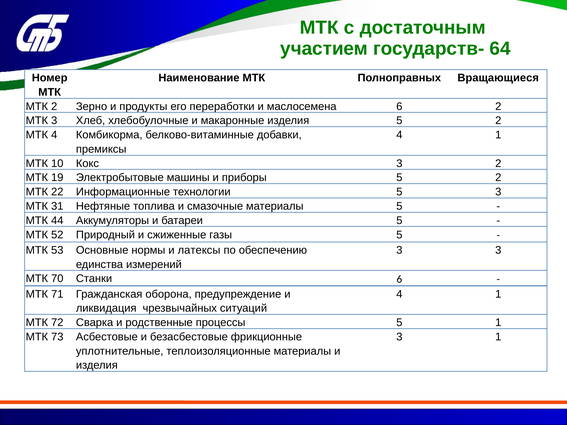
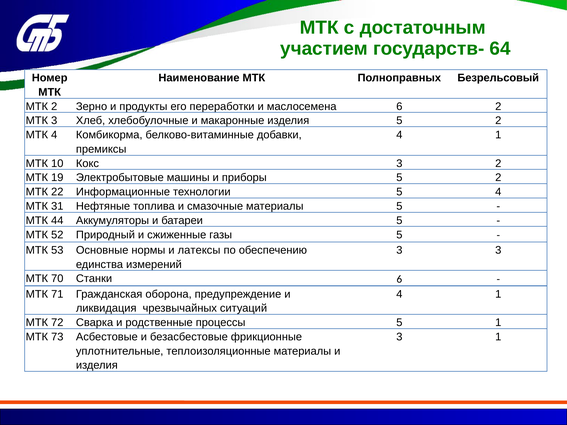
Вращающиеся: Вращающиеся -> Безрельсовый
5 3: 3 -> 4
